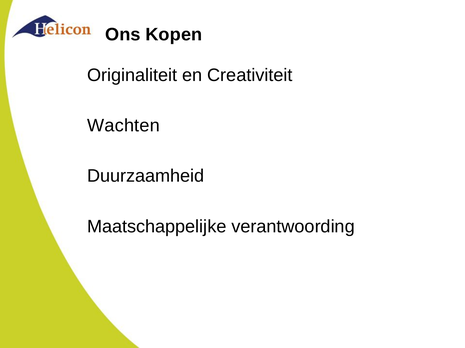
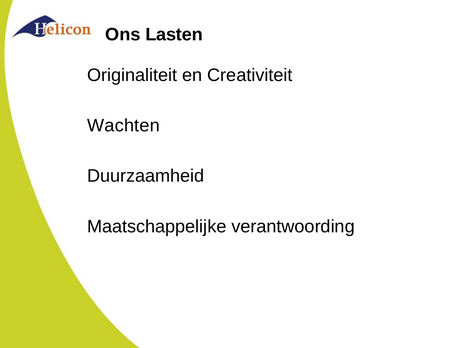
Kopen: Kopen -> Lasten
